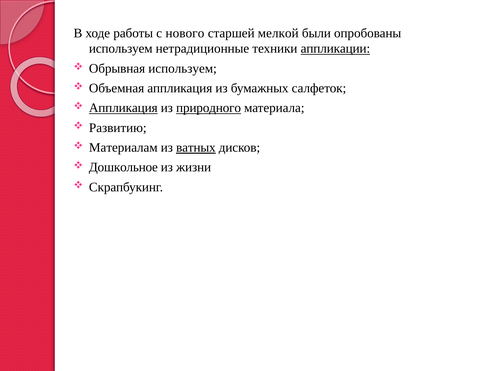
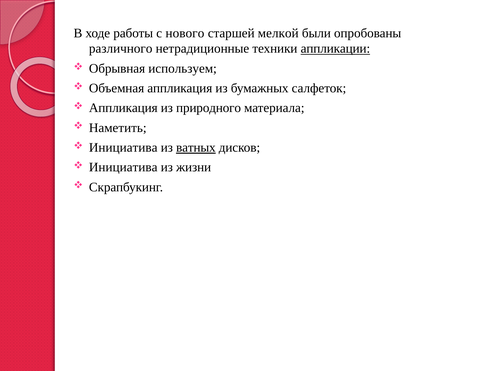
используем at (121, 49): используем -> различного
Аппликация at (123, 108) underline: present -> none
природного underline: present -> none
Развитию: Развитию -> Наметить
Материалам at (123, 148): Материалам -> Инициатива
Дошкольное at (123, 167): Дошкольное -> Инициатива
